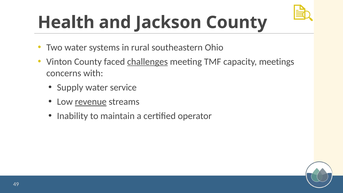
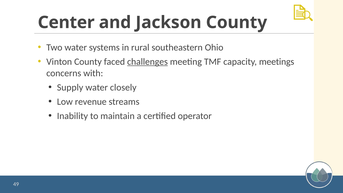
Health: Health -> Center
service: service -> closely
revenue underline: present -> none
